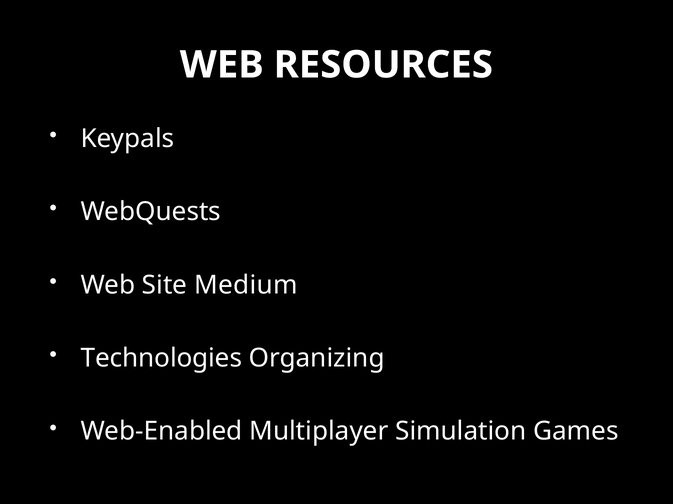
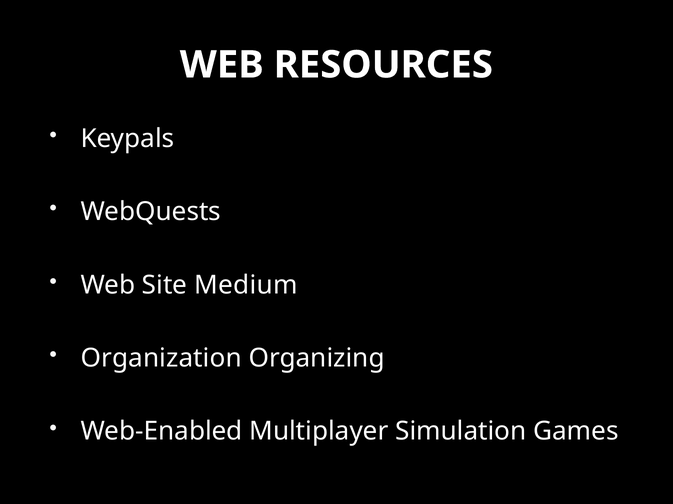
Technologies: Technologies -> Organization
